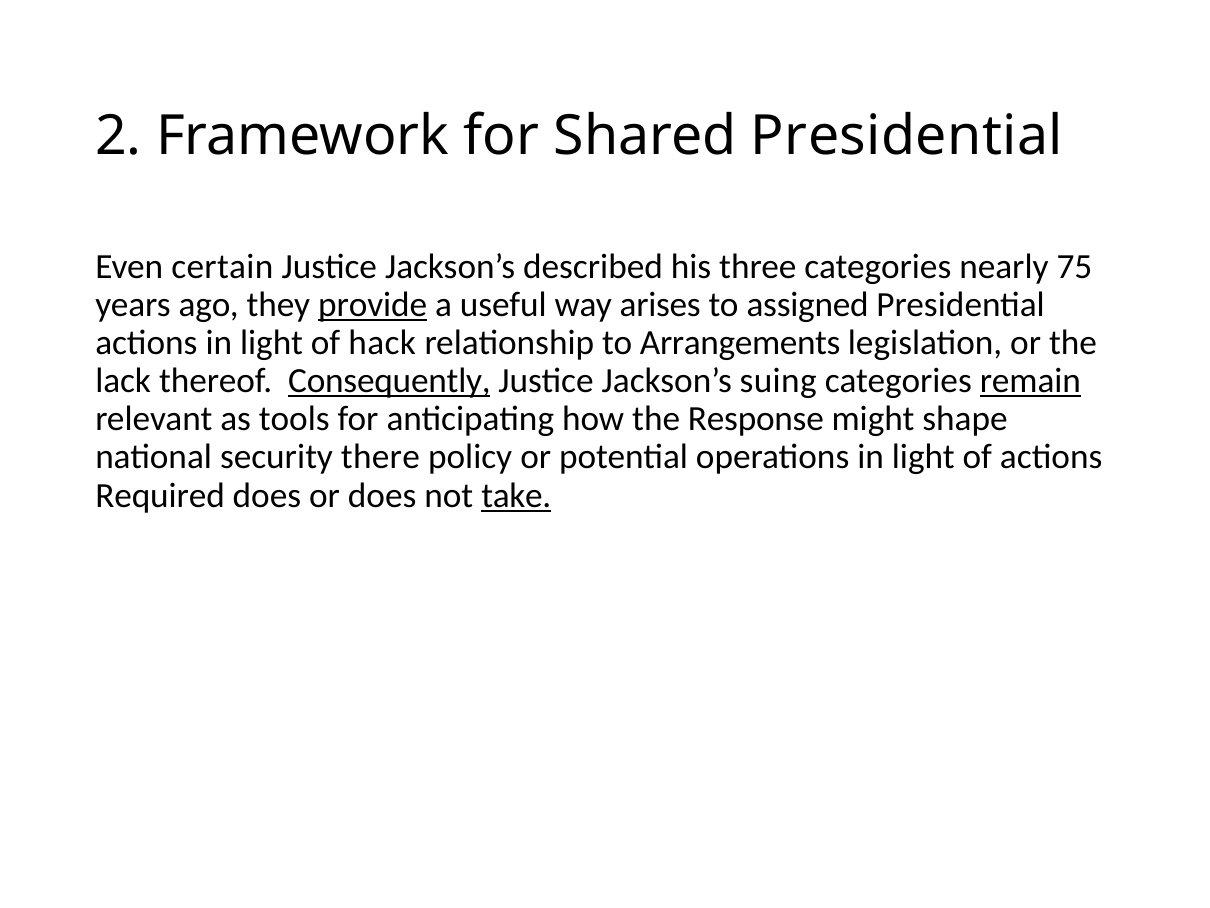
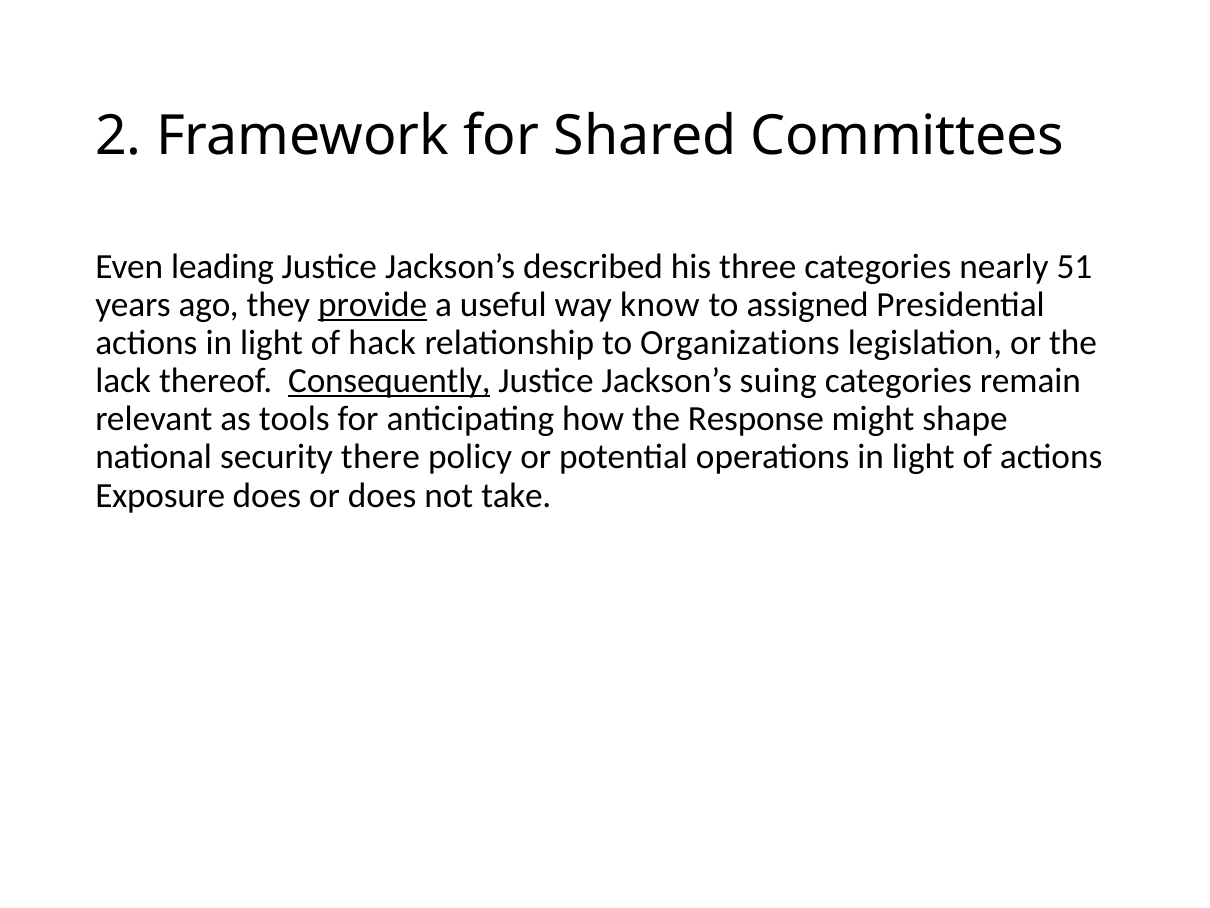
Shared Presidential: Presidential -> Committees
certain: certain -> leading
75: 75 -> 51
arises: arises -> know
Arrangements: Arrangements -> Organizations
remain underline: present -> none
Required: Required -> Exposure
take underline: present -> none
